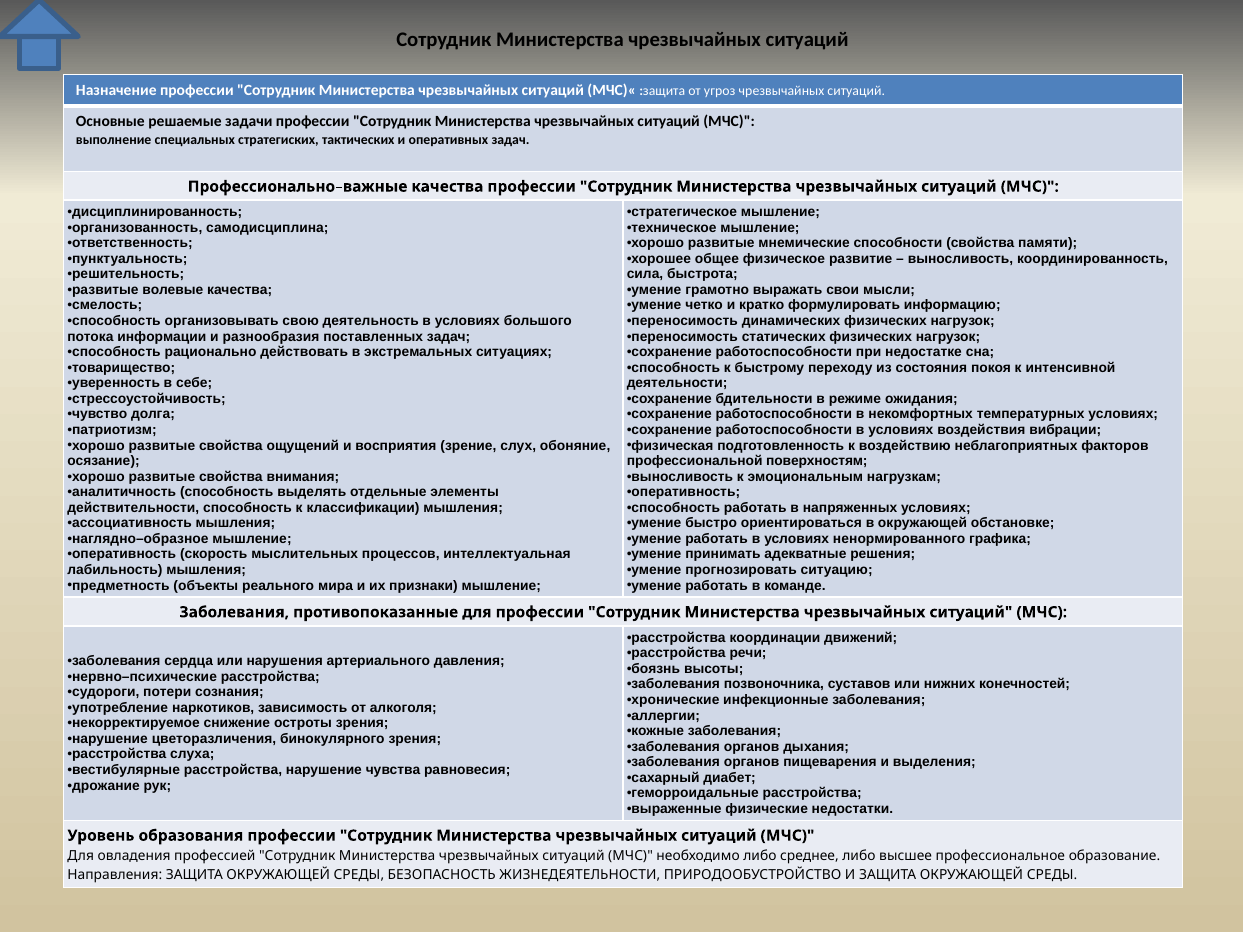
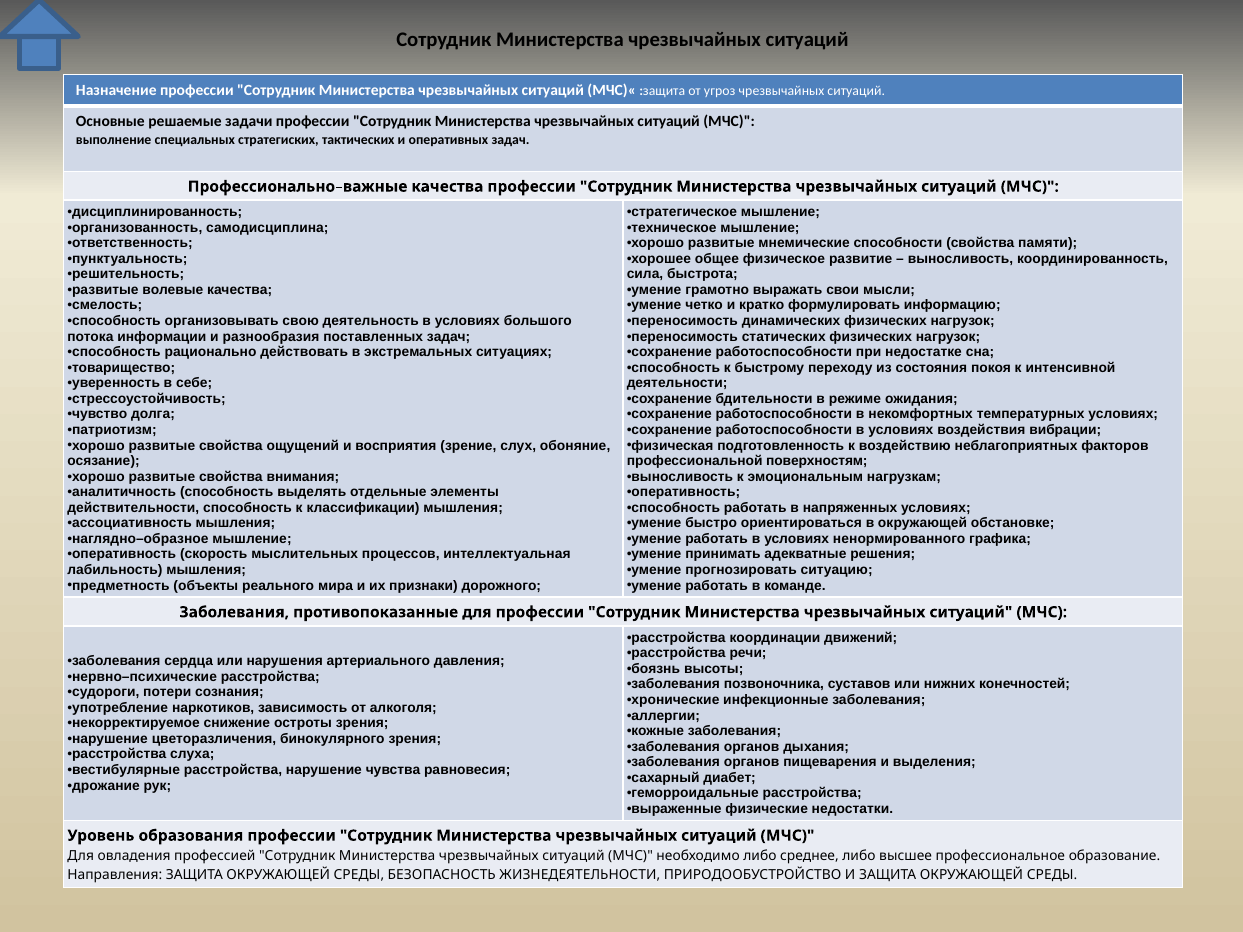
признаки мышление: мышление -> дорожного
